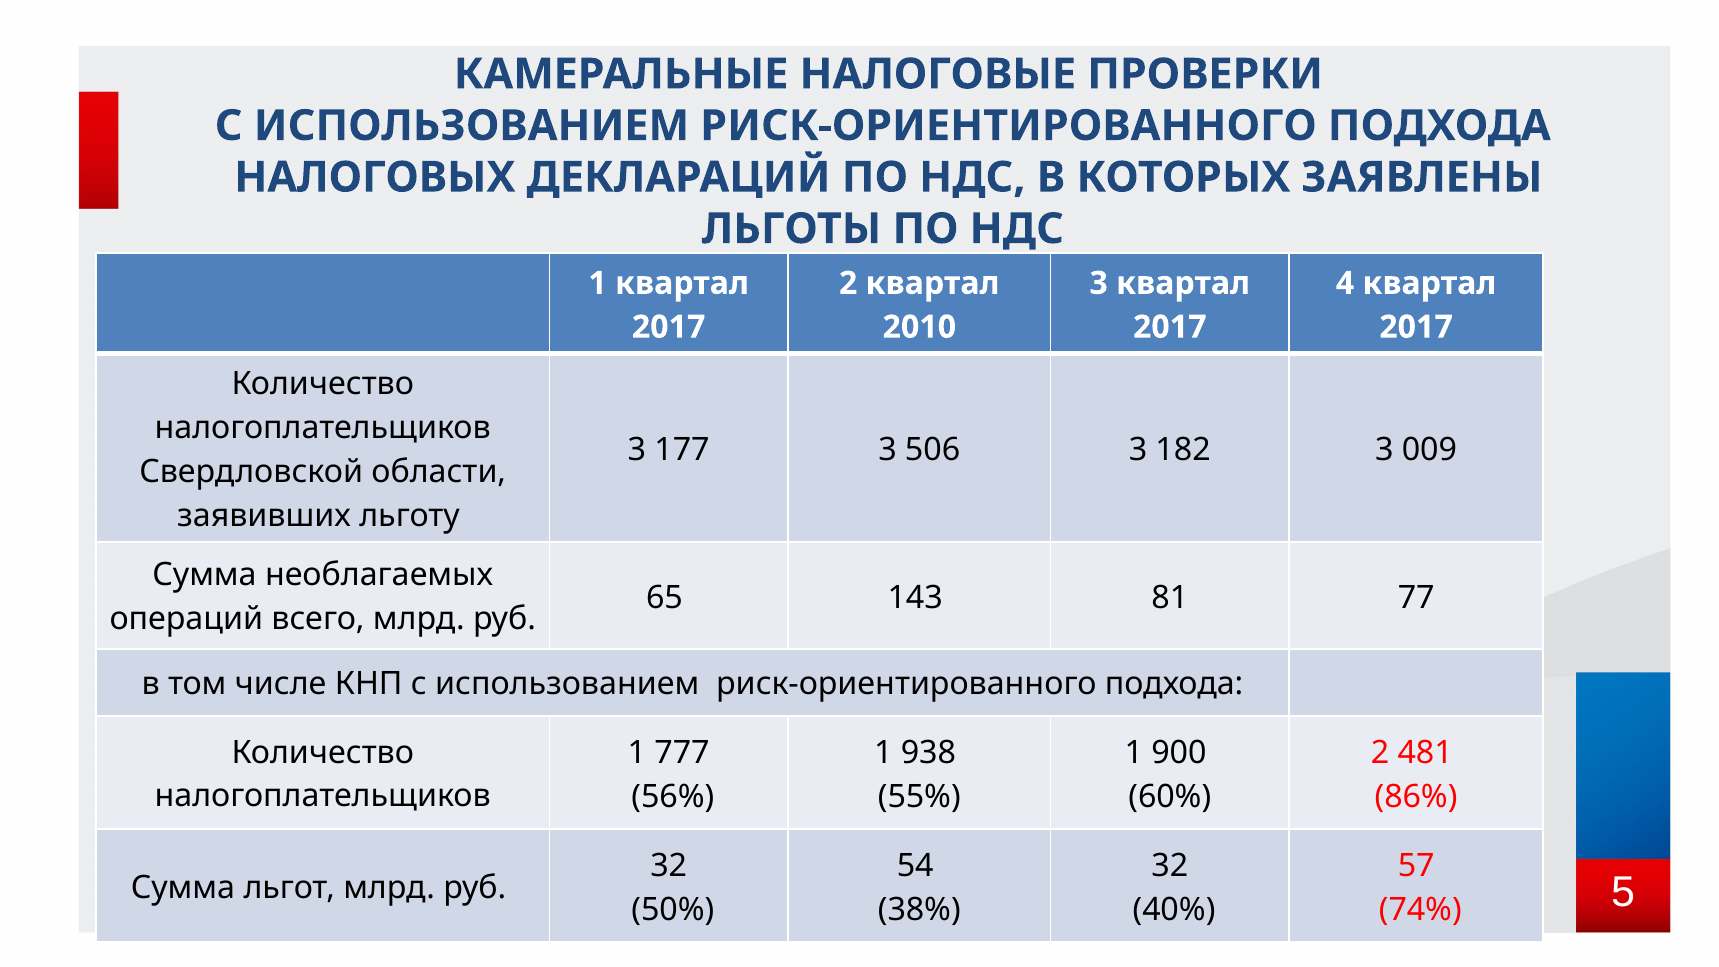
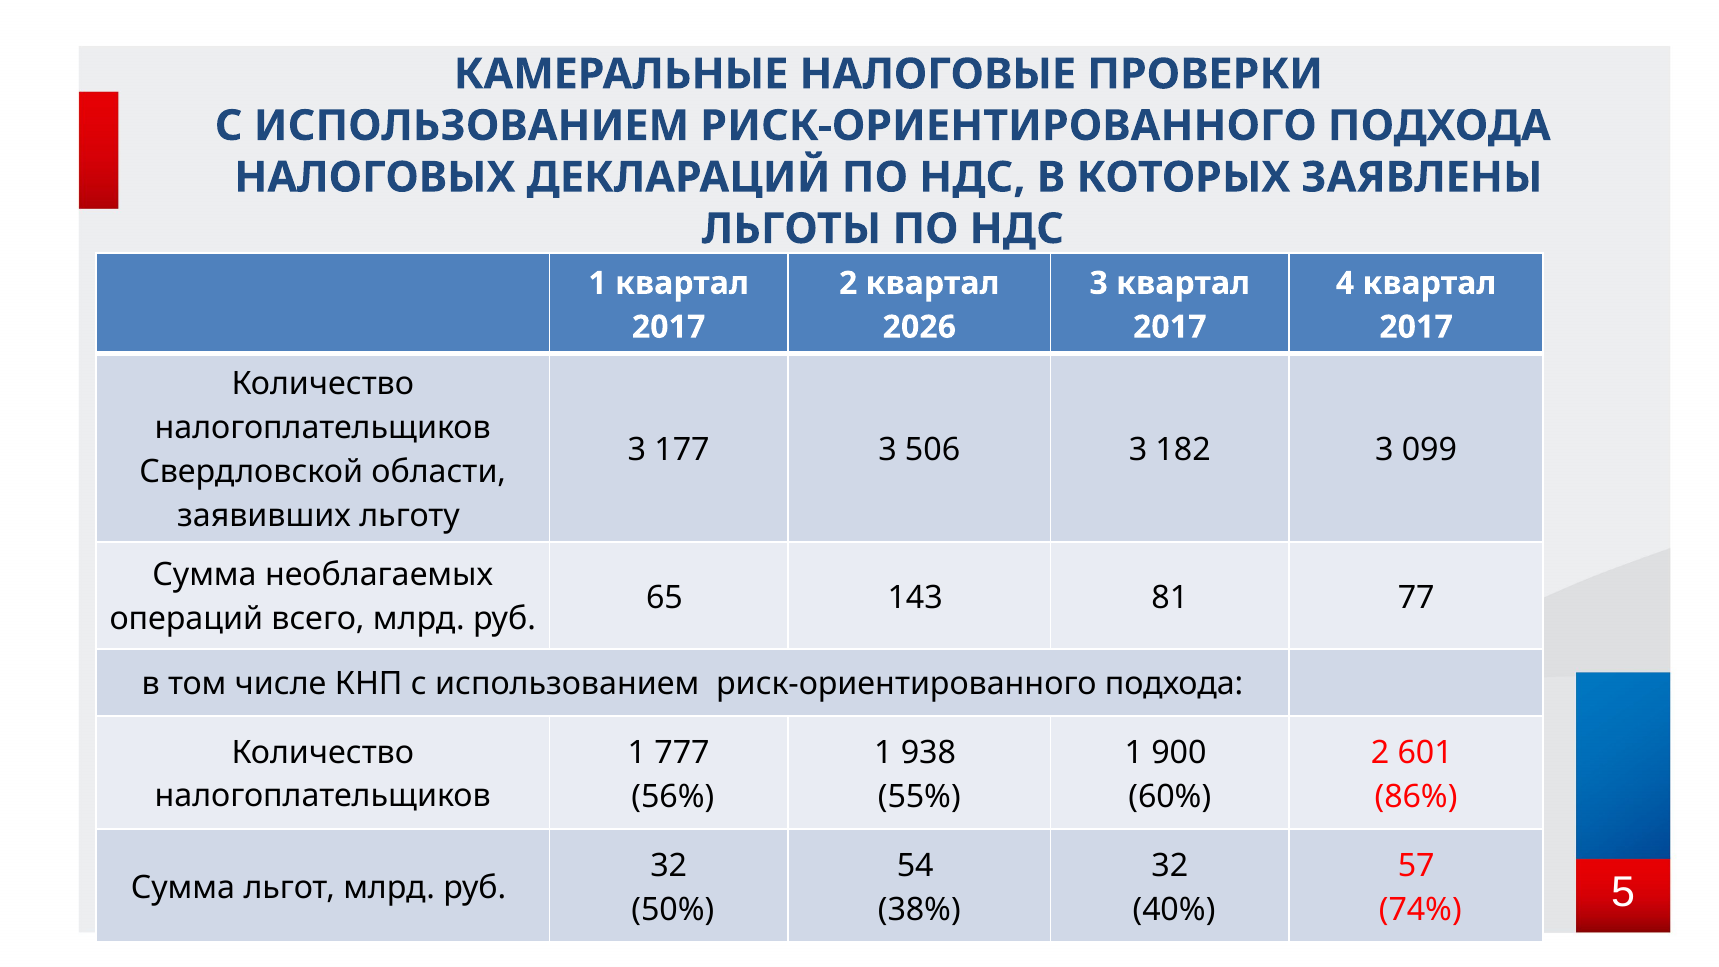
2010: 2010 -> 2026
009: 009 -> 099
481: 481 -> 601
